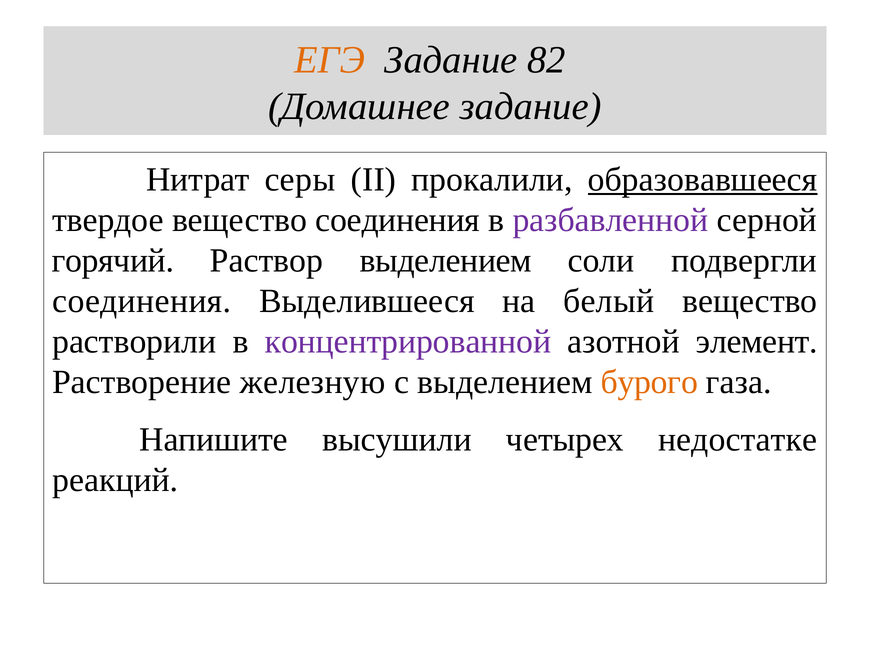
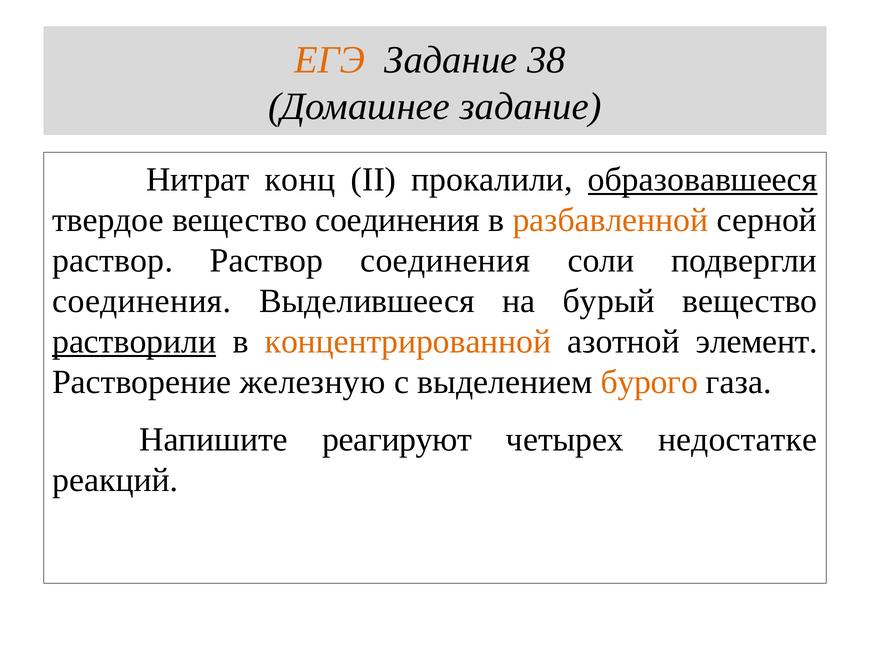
82: 82 -> 38
серы: серы -> конц
разбавленной colour: purple -> orange
горячий at (113, 260): горячий -> раствор
Раствор выделением: выделением -> соединения
белый: белый -> бурый
растворили underline: none -> present
концентрированной colour: purple -> orange
высушили: высушили -> реагируют
